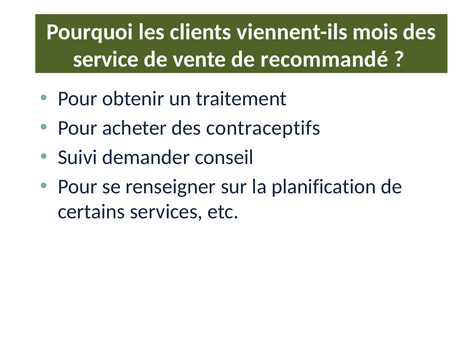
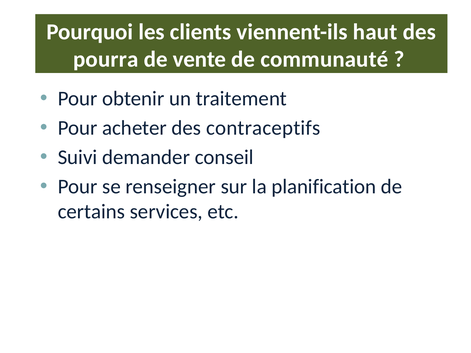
mois: mois -> haut
service: service -> pourra
recommandé: recommandé -> communauté
